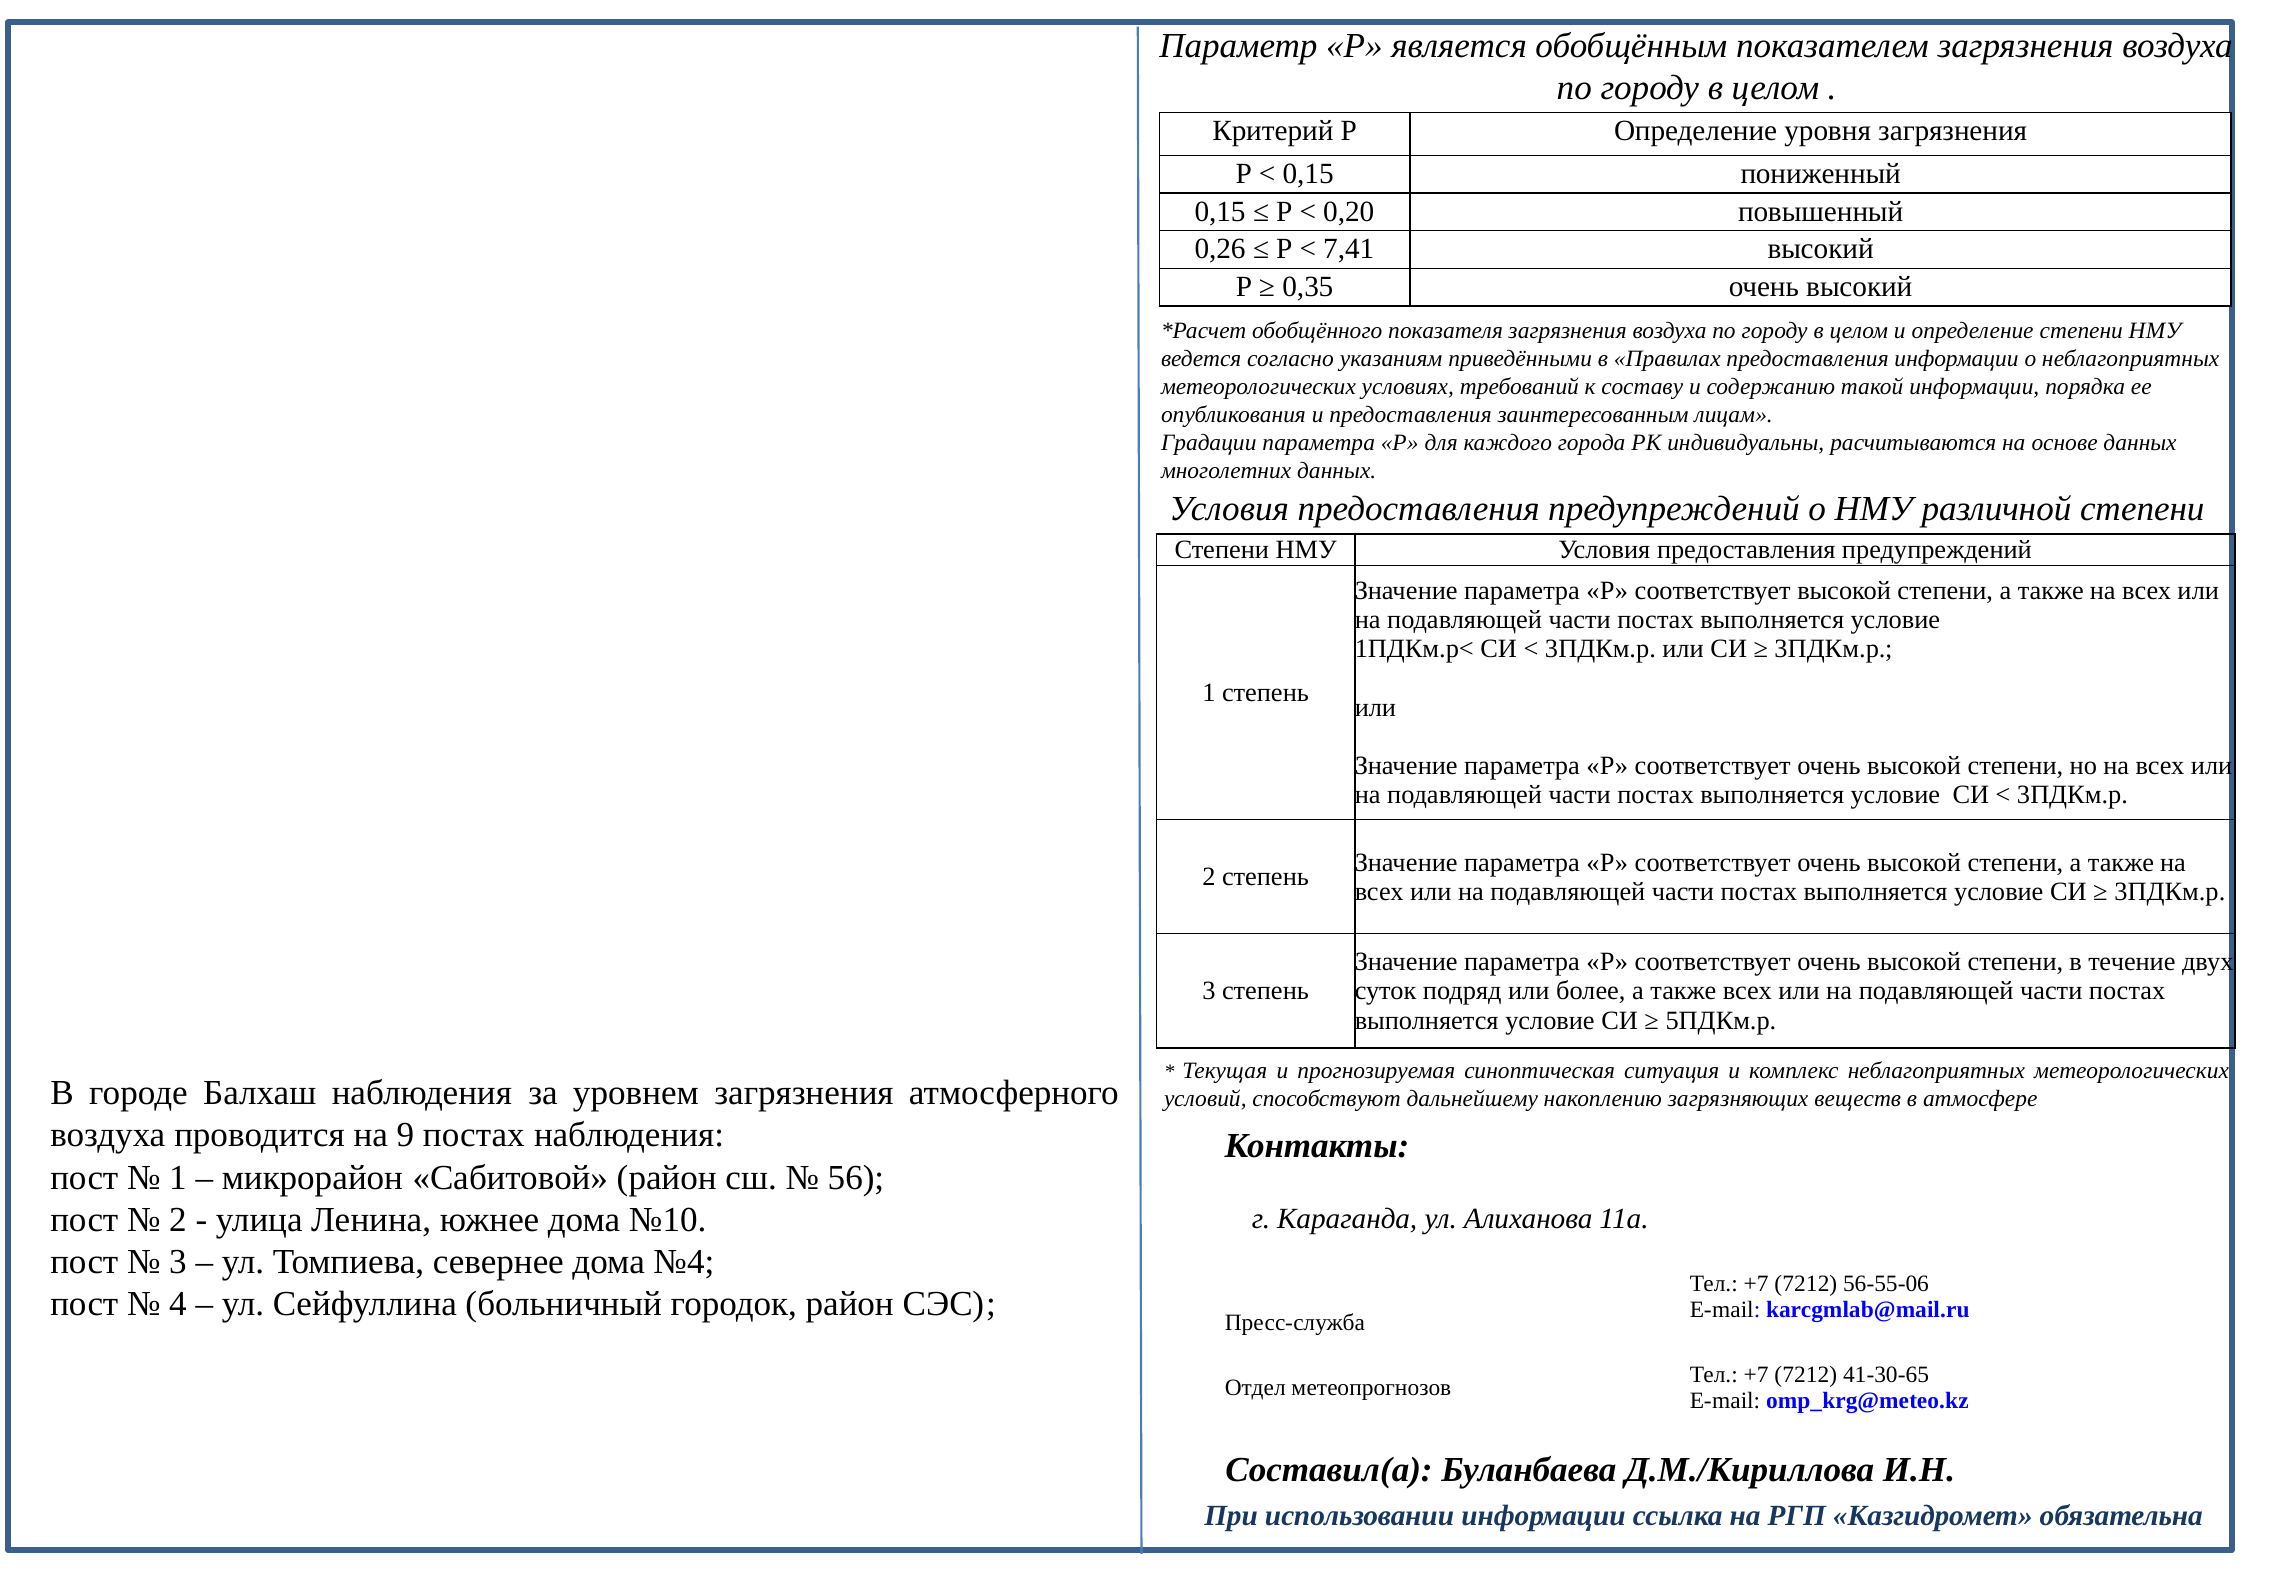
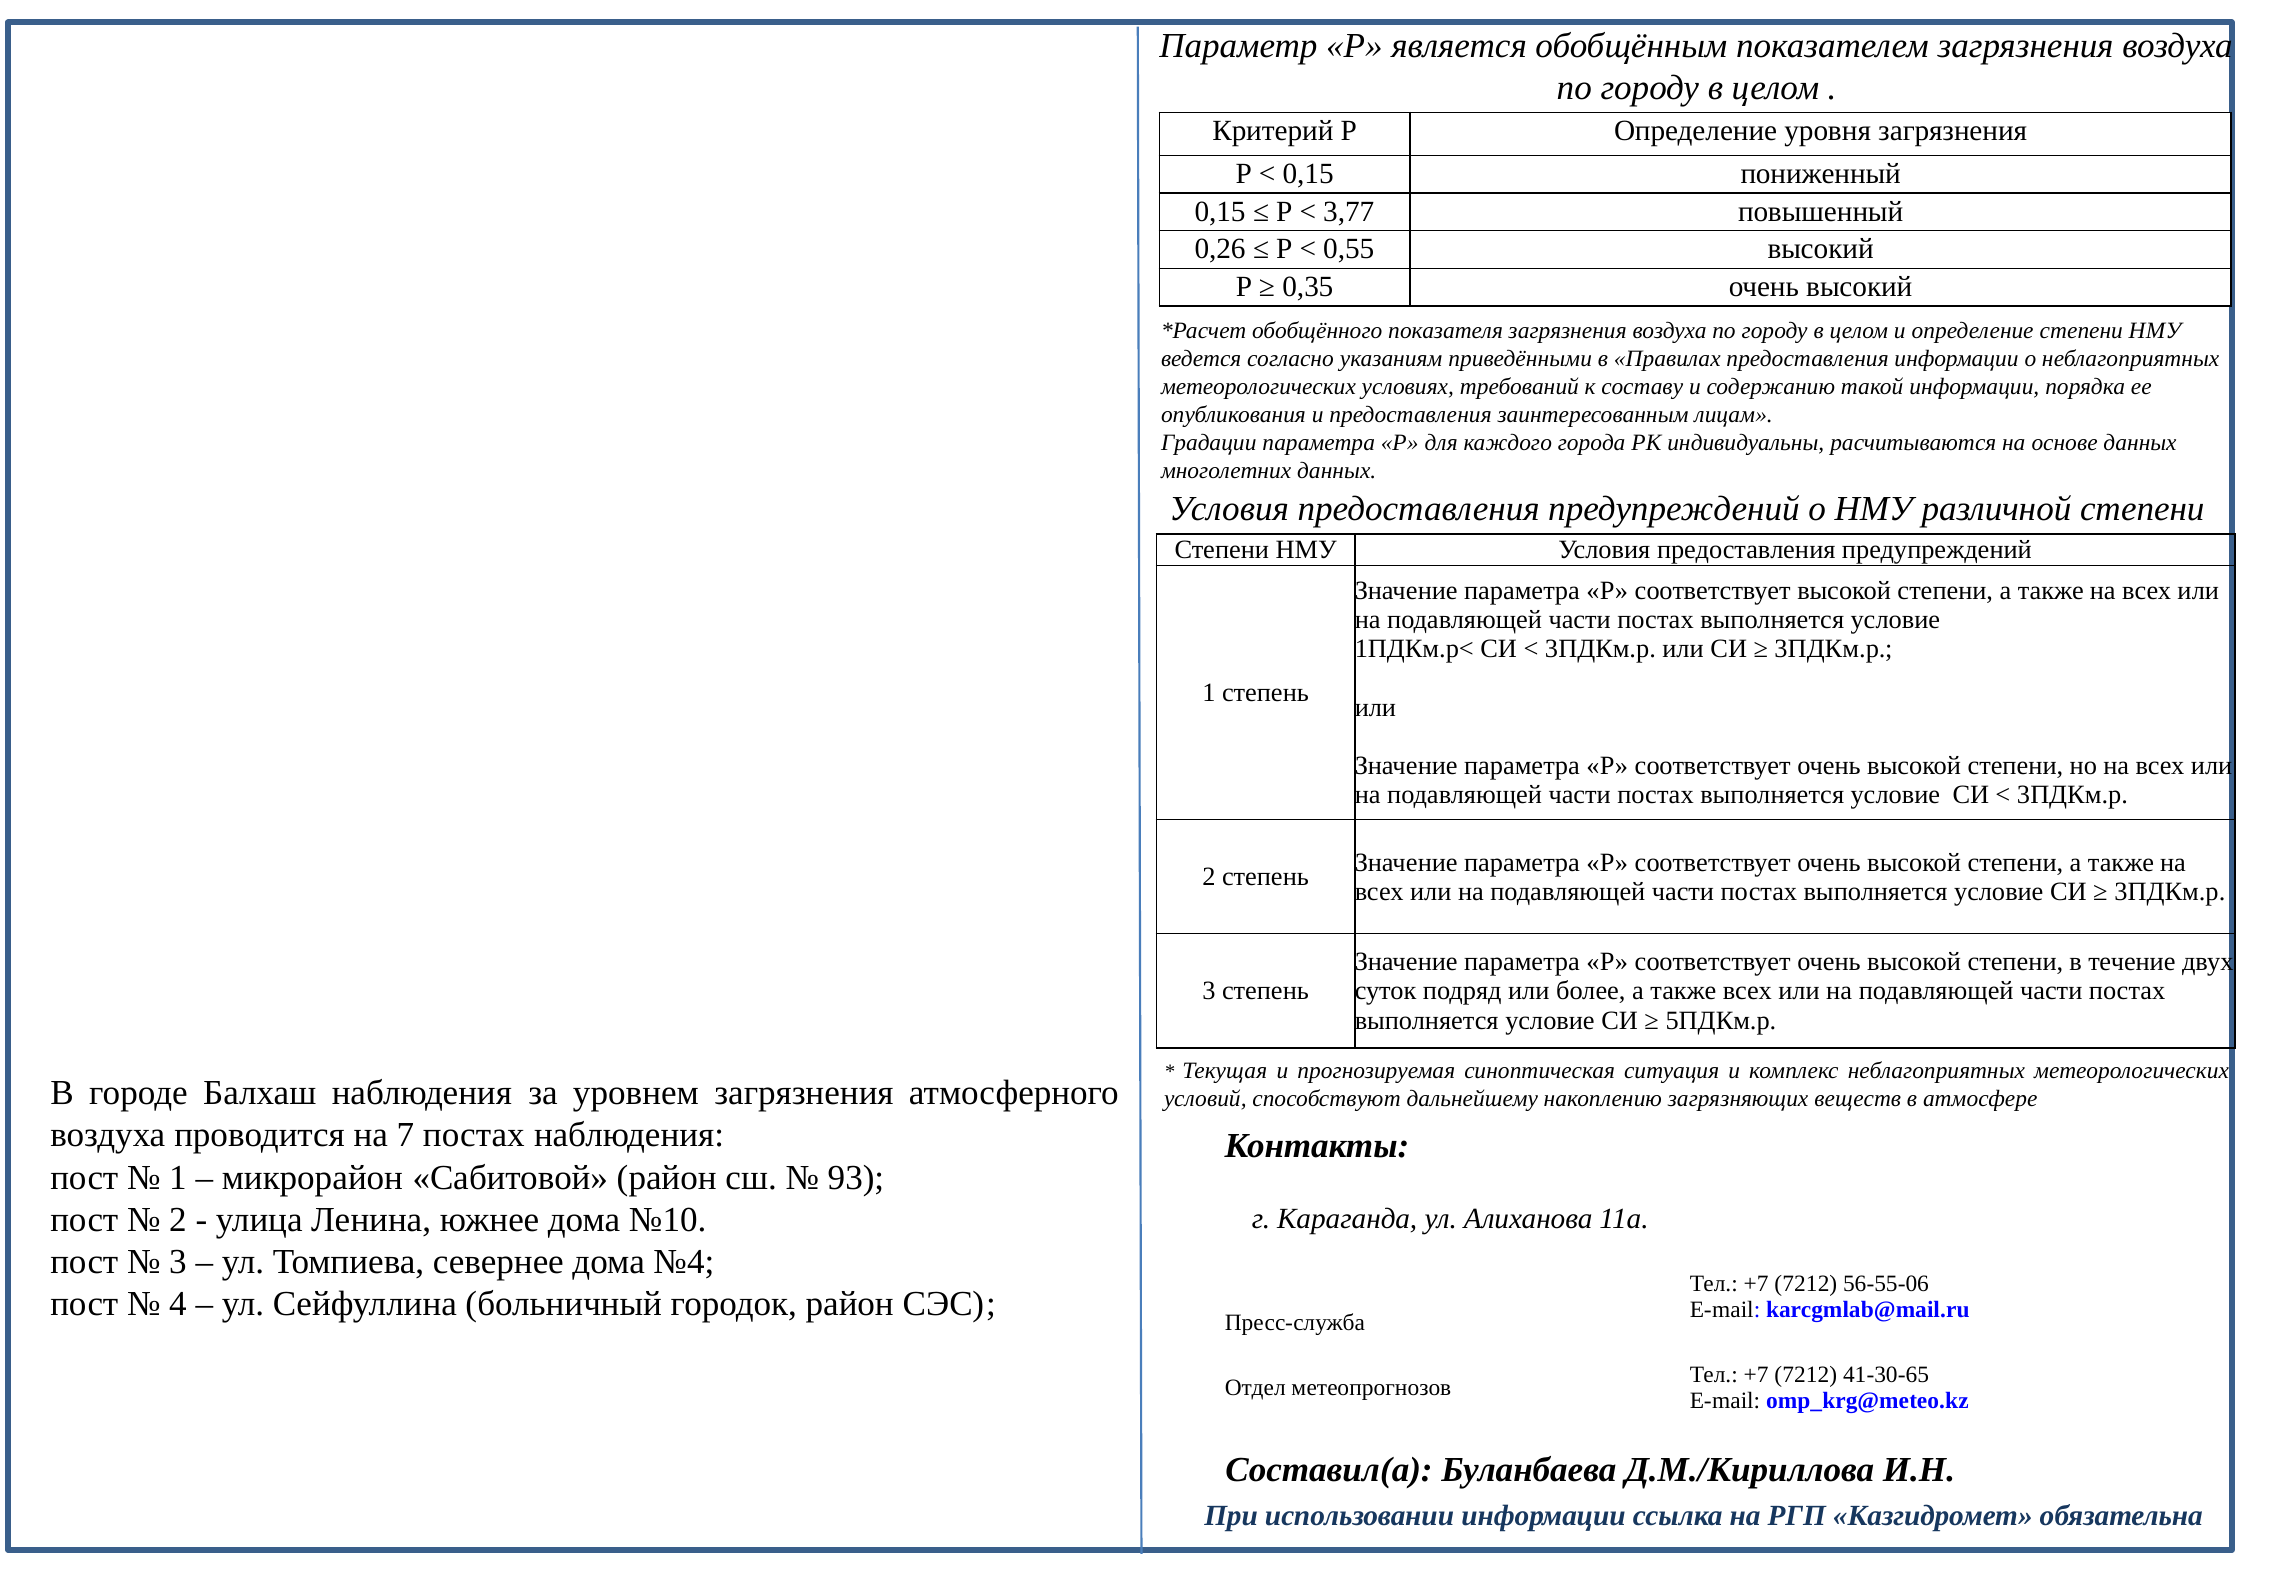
0,20: 0,20 -> 3,77
7,41: 7,41 -> 0,55
9: 9 -> 7
56: 56 -> 93
